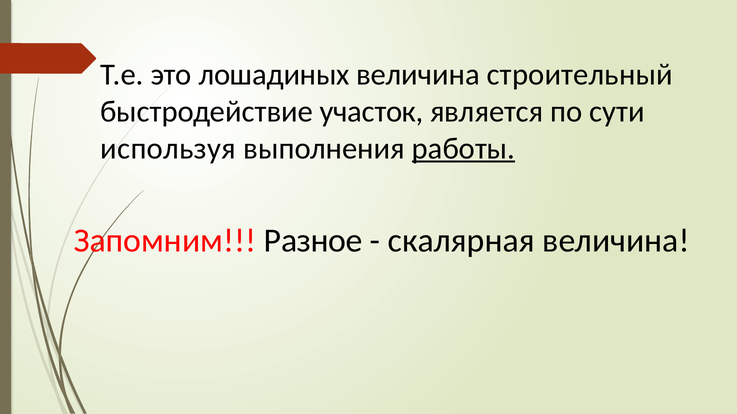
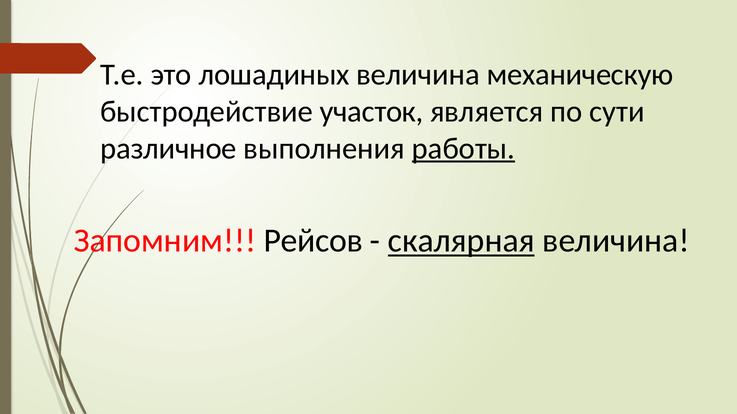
строительный: строительный -> механическую
используя: используя -> различное
Разное: Разное -> Рейсов
скалярная underline: none -> present
